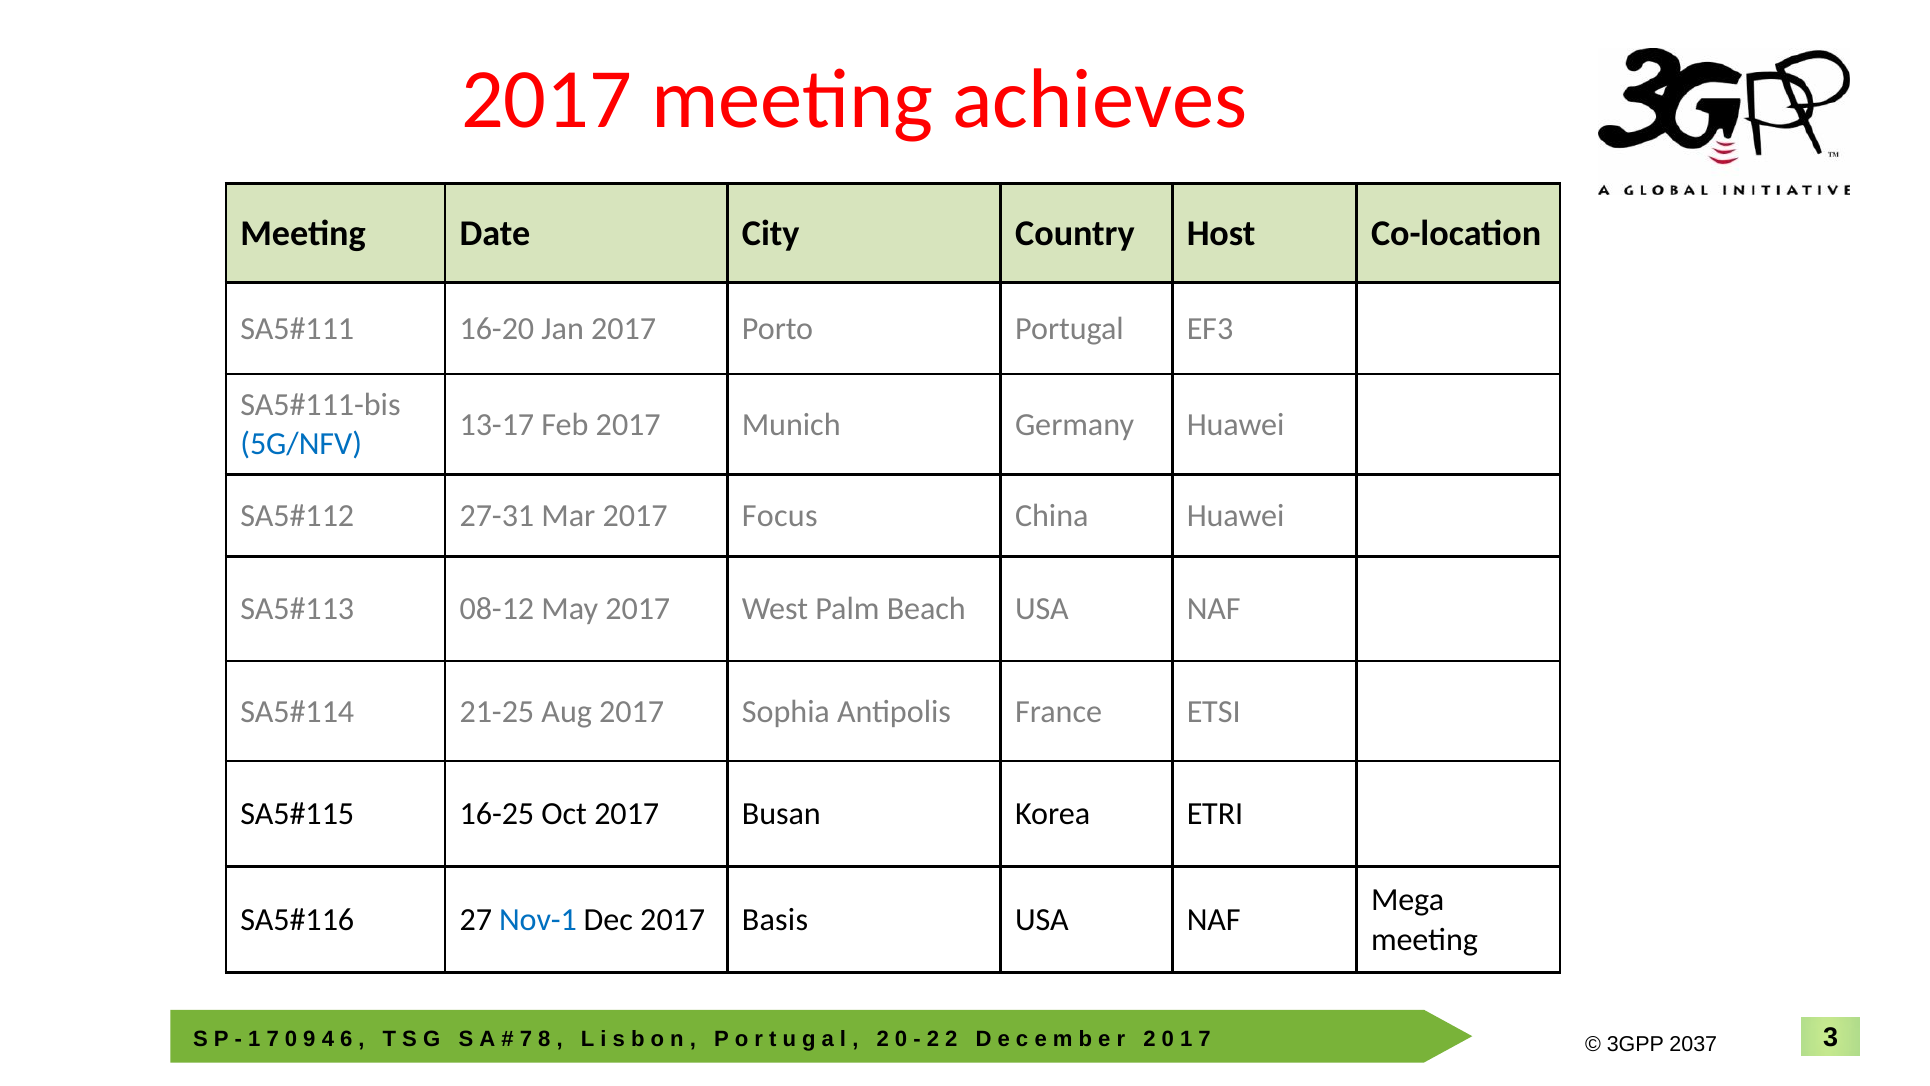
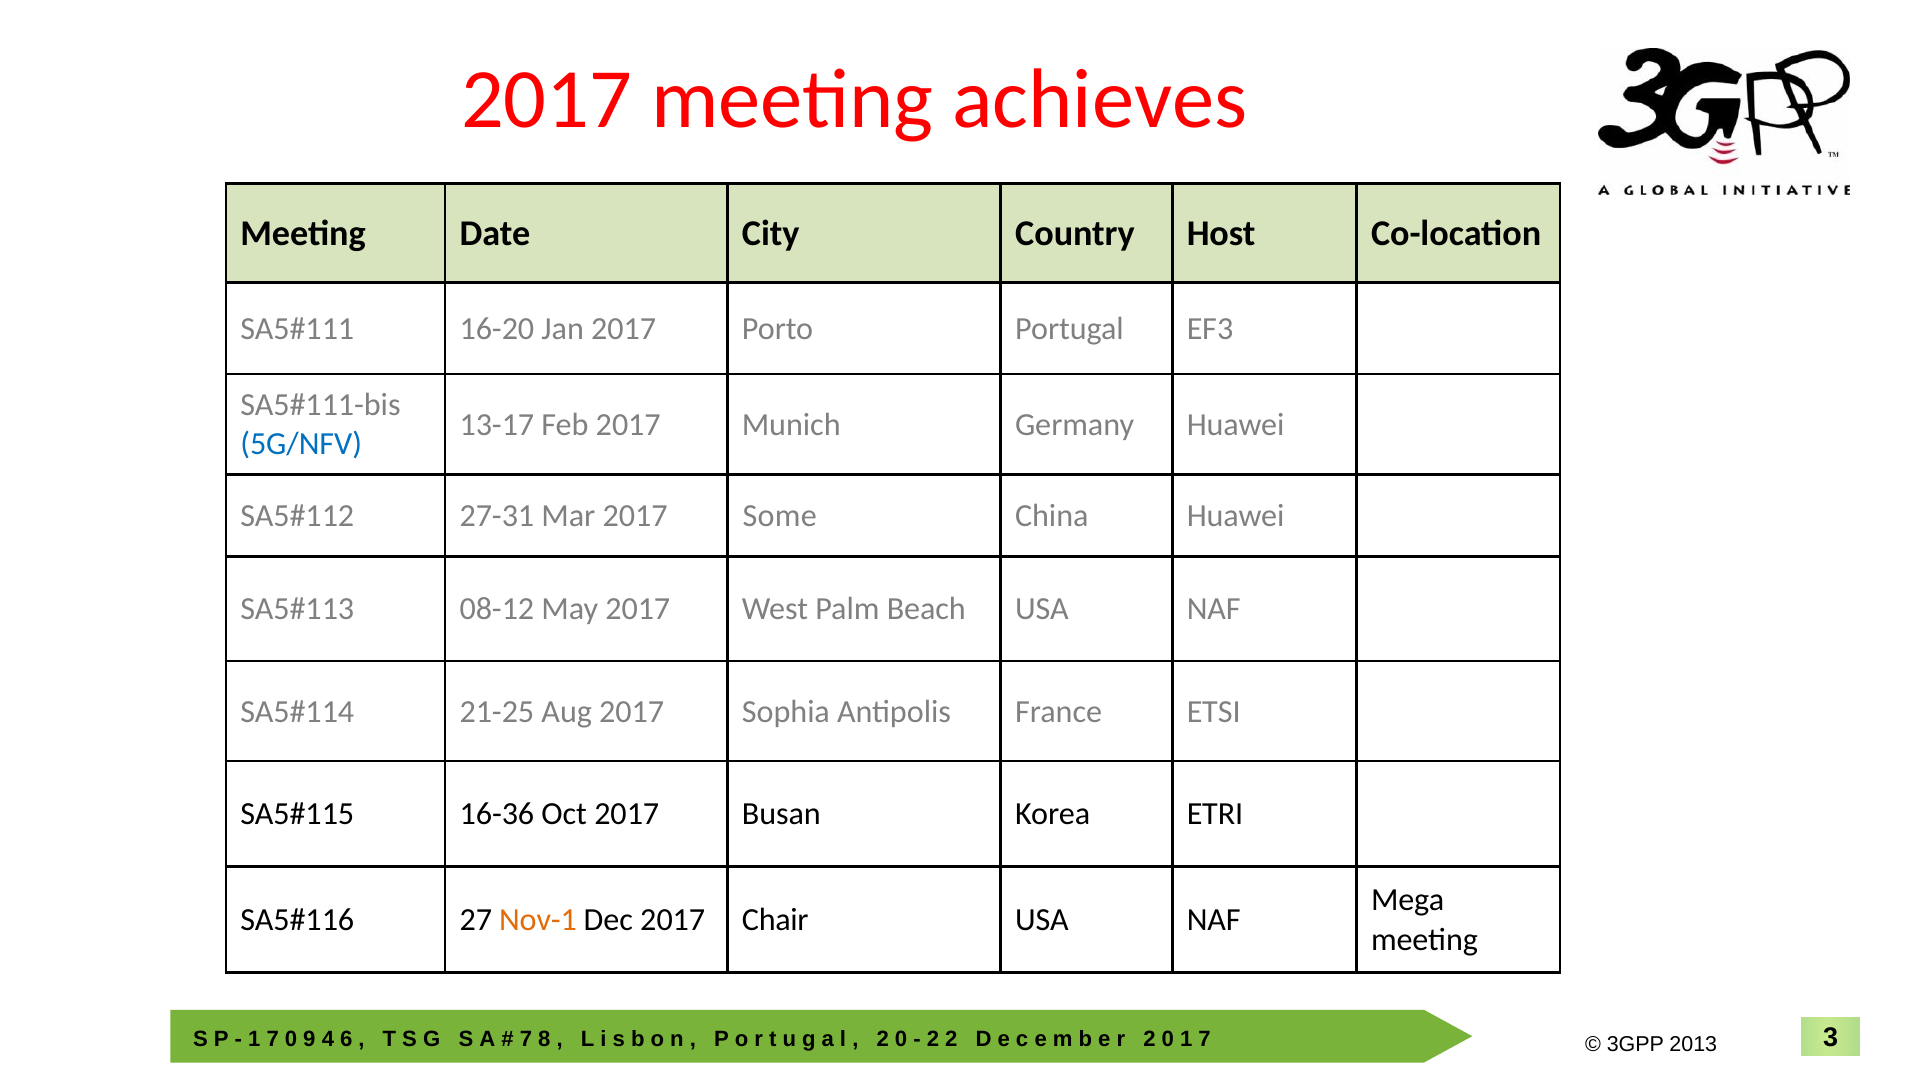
Focus: Focus -> Some
16-25: 16-25 -> 16-36
Nov-1 colour: blue -> orange
Basis: Basis -> Chair
2037: 2037 -> 2013
